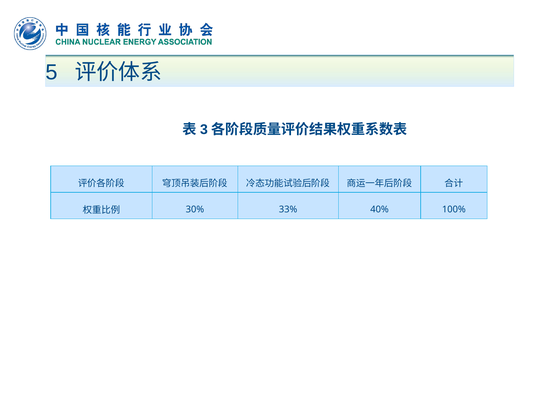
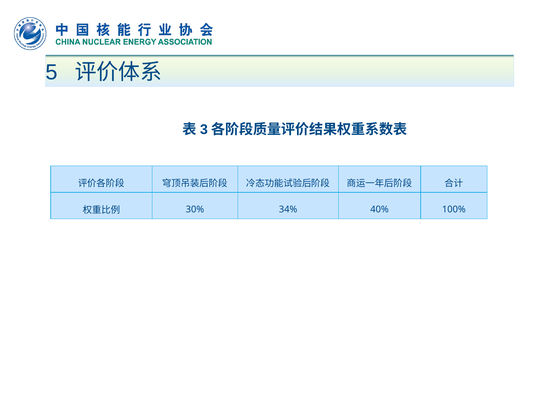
33%: 33% -> 34%
